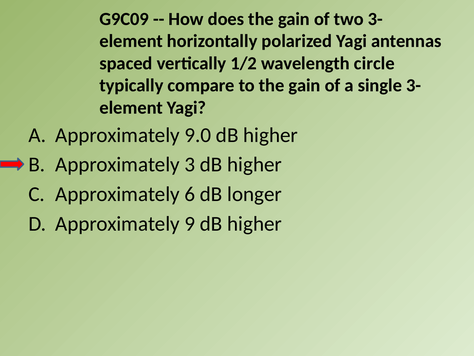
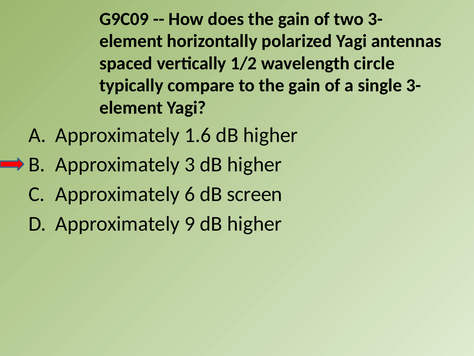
9.0: 9.0 -> 1.6
longer: longer -> screen
